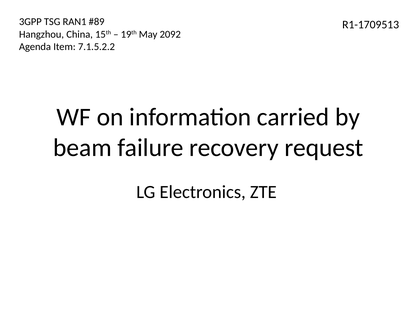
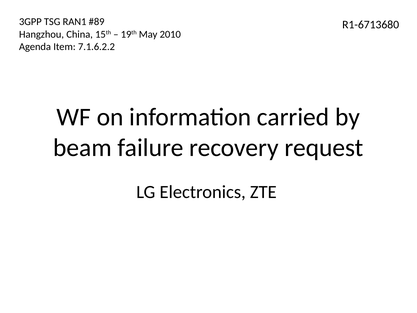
R1-1709513: R1-1709513 -> R1-6713680
2092: 2092 -> 2010
7.1.5.2.2: 7.1.5.2.2 -> 7.1.6.2.2
